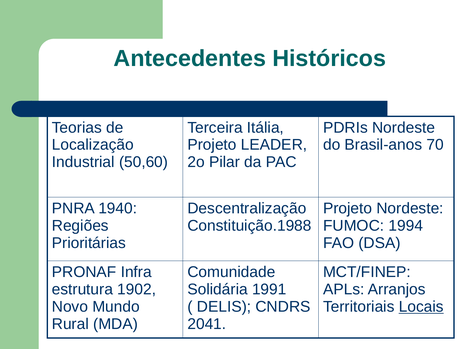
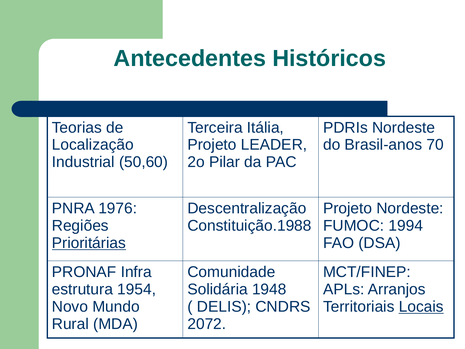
1940: 1940 -> 1976
Prioritárias underline: none -> present
1902: 1902 -> 1954
1991: 1991 -> 1948
2041: 2041 -> 2072
